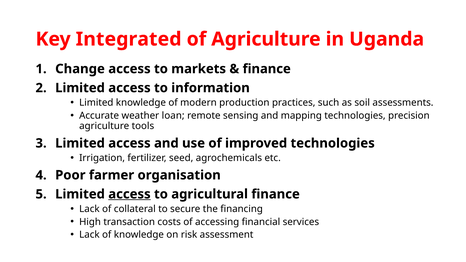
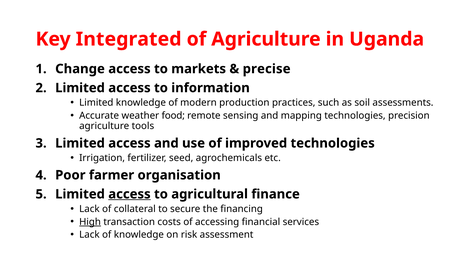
finance at (267, 69): finance -> precise
loan: loan -> food
High underline: none -> present
